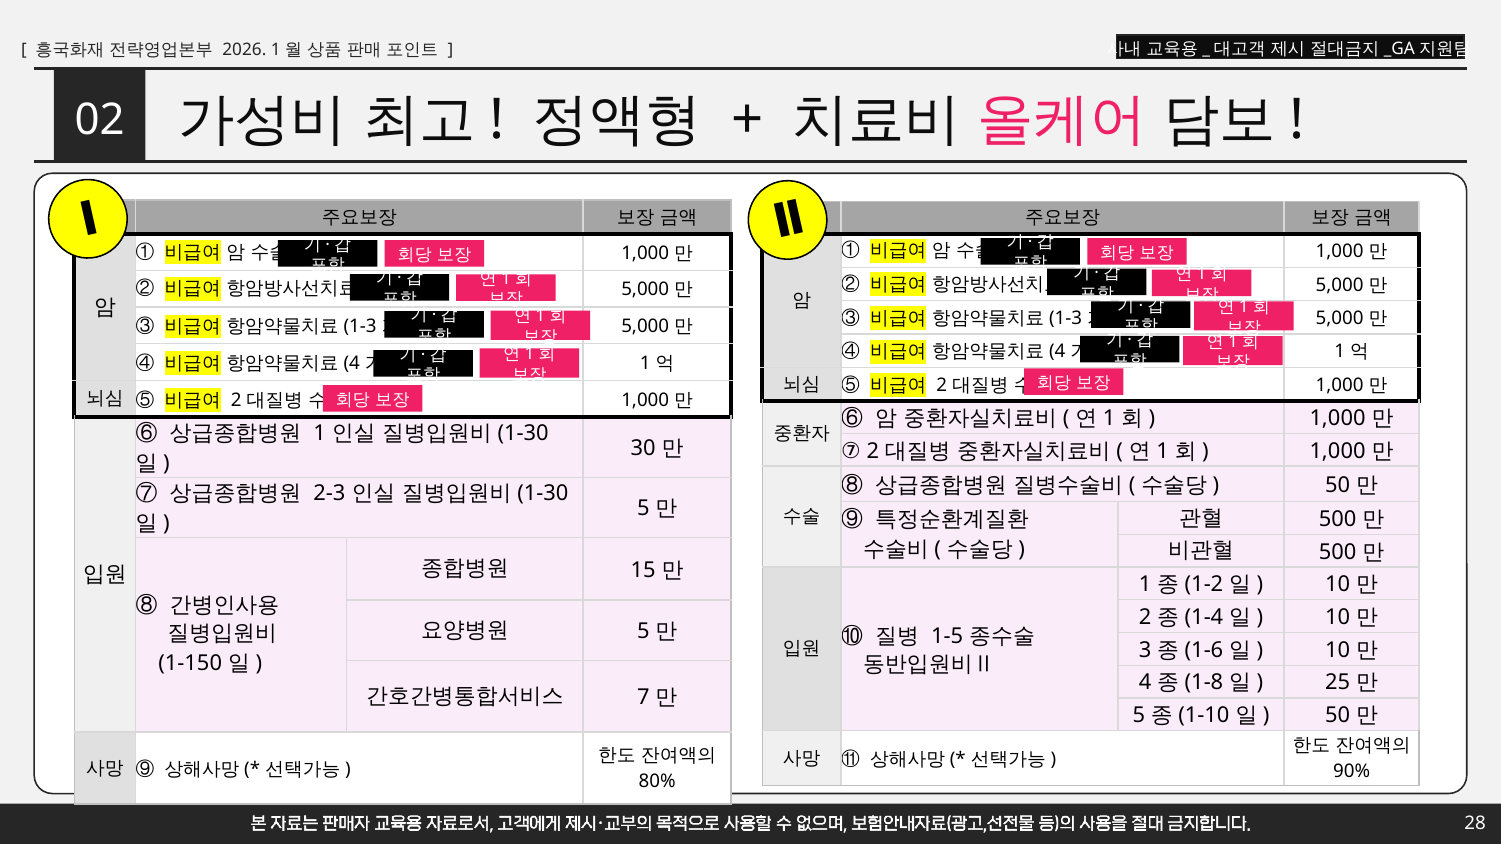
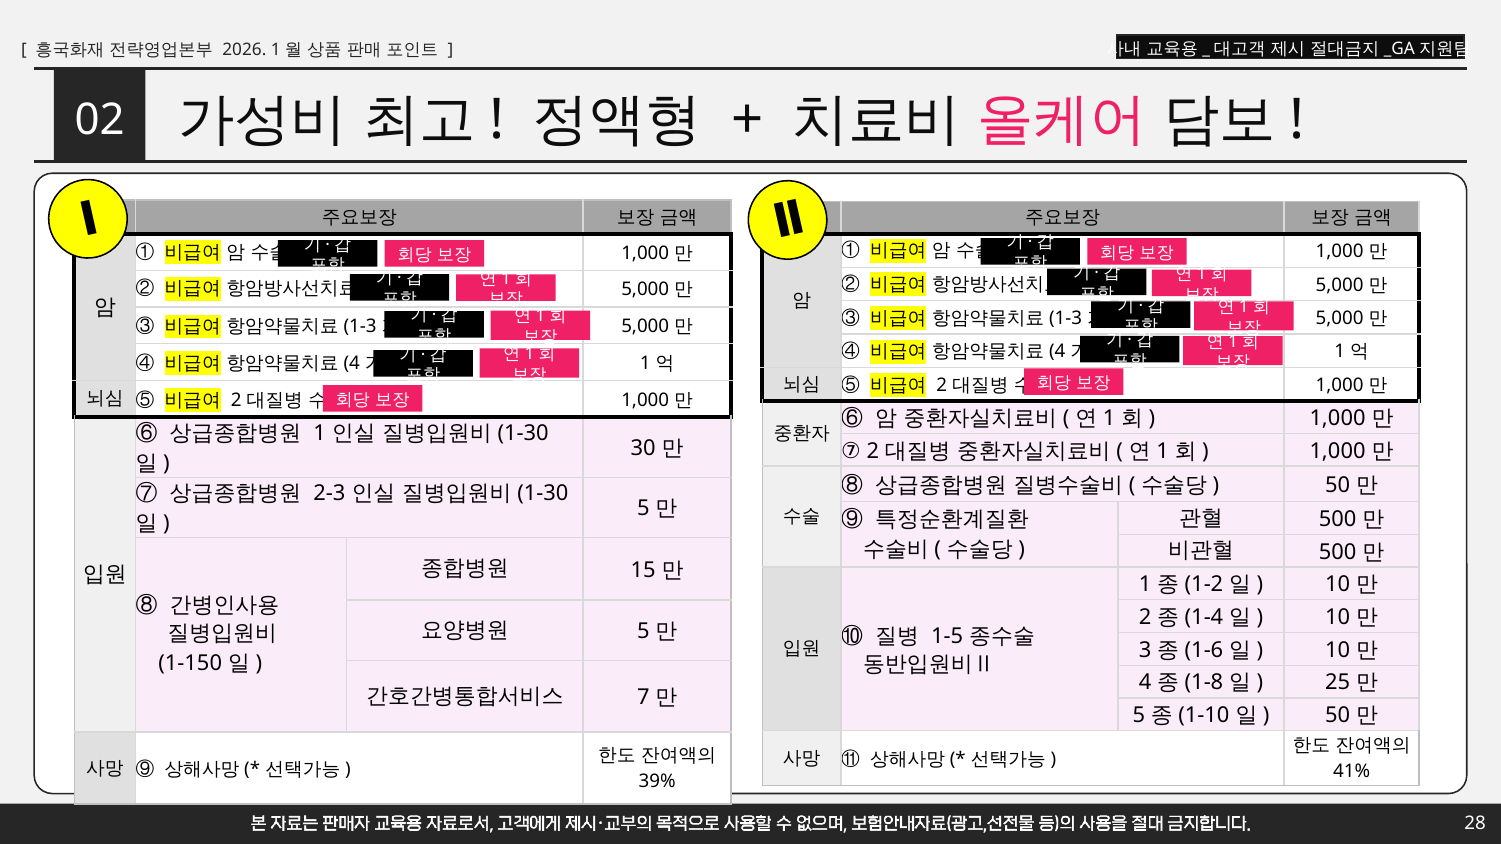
90%: 90% -> 41%
80%: 80% -> 39%
